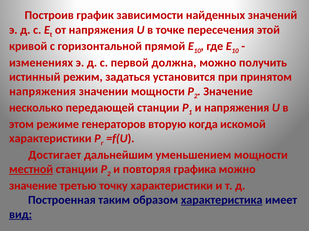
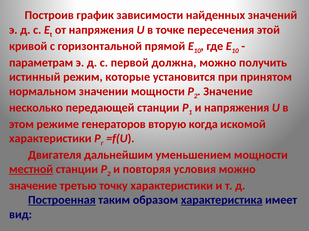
изменениях: изменениях -> параметрам
задаться: задаться -> которые
напряжения at (43, 92): напряжения -> нормальном
Достигает: Достигает -> Двигателя
графика: графика -> условия
Построенная underline: none -> present
вид underline: present -> none
